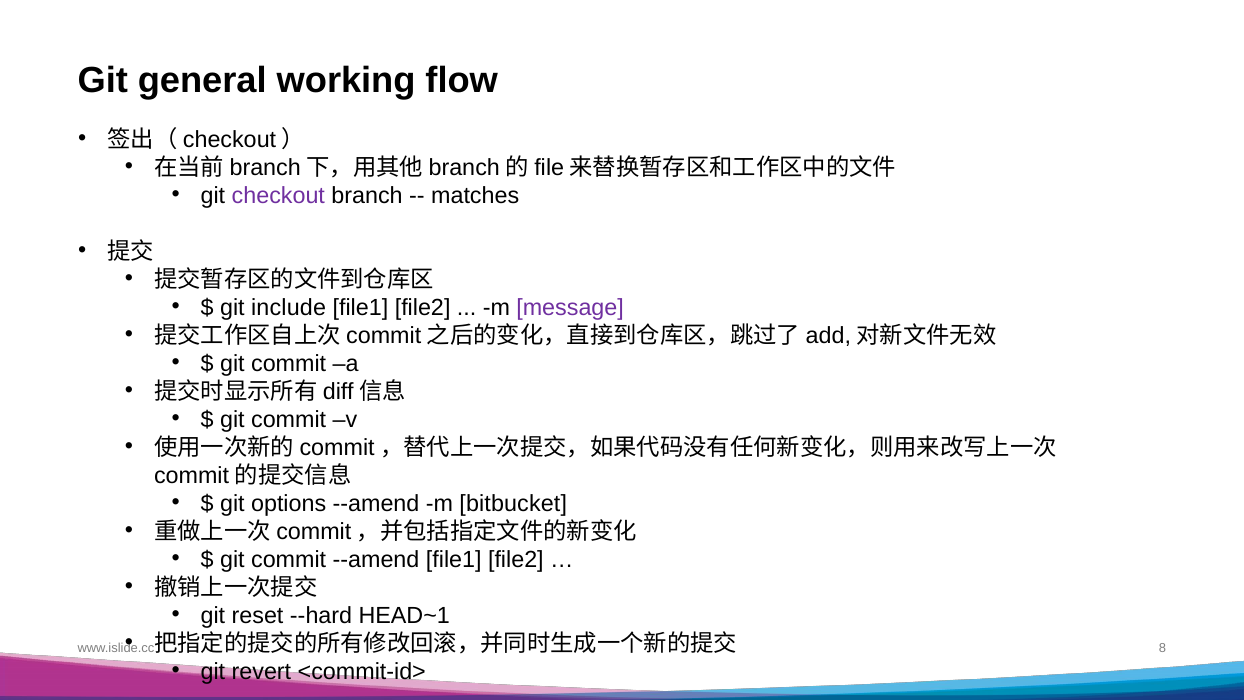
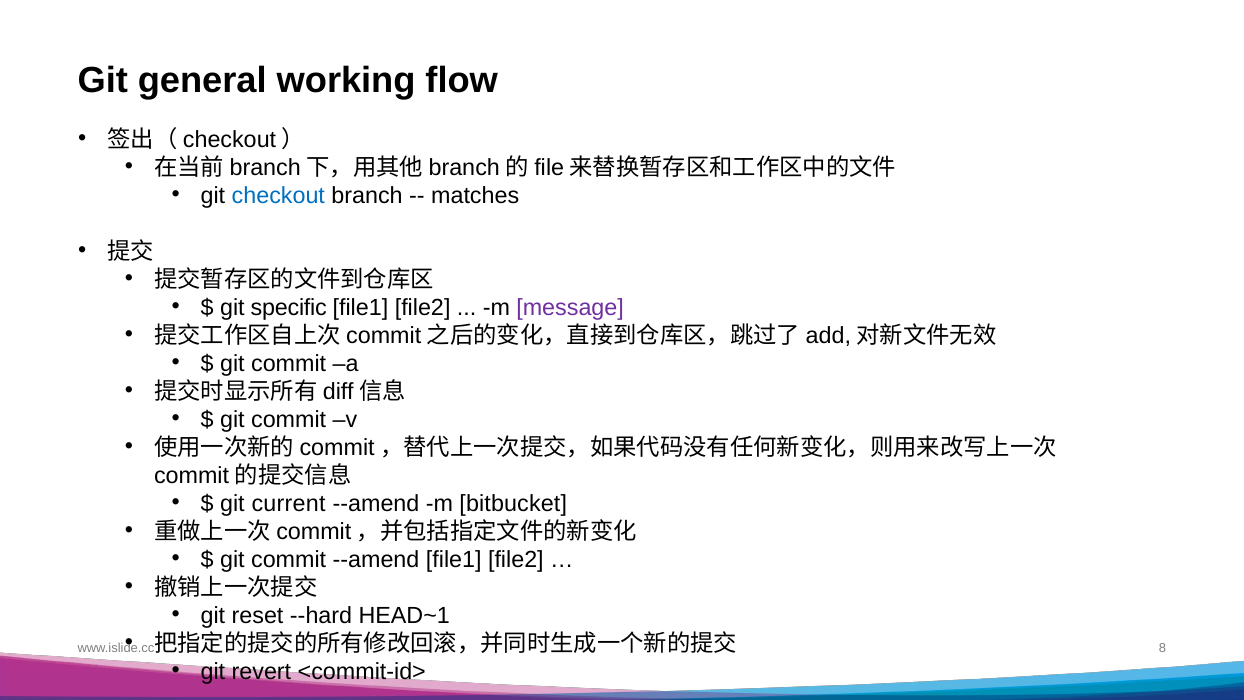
checkout colour: purple -> blue
include: include -> specific
options: options -> current
